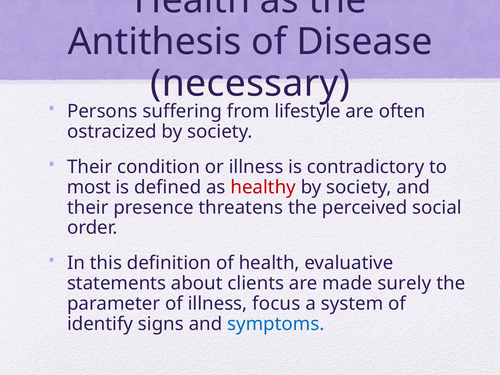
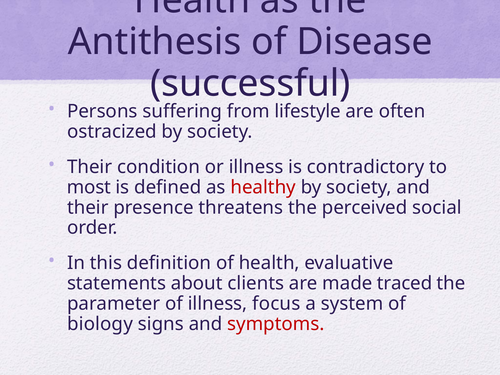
necessary: necessary -> successful
surely: surely -> traced
identify: identify -> biology
symptoms colour: blue -> red
